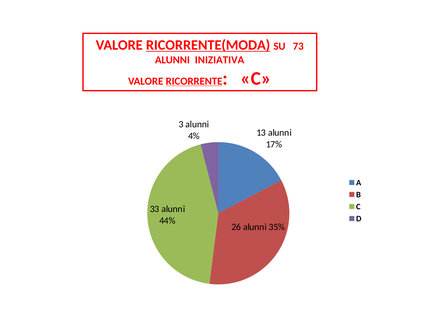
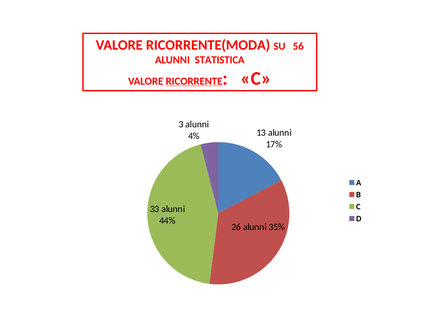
RICORRENTE(MODA underline: present -> none
73: 73 -> 56
INIZIATIVA: INIZIATIVA -> STATISTICA
